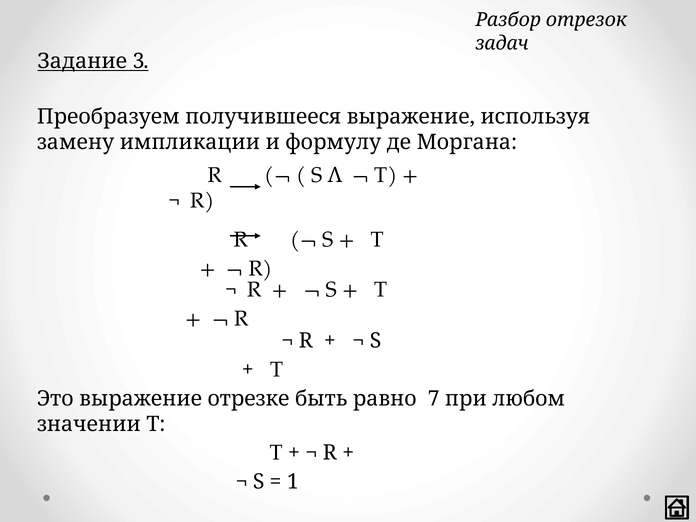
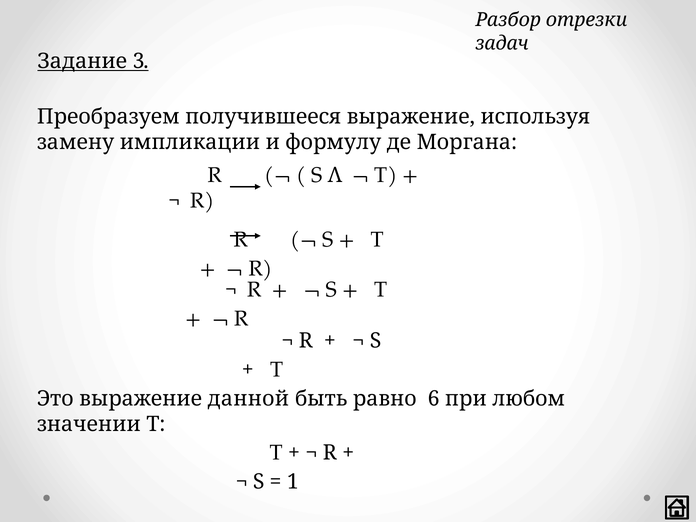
отрезок: отрезок -> отрезки
отрезке: отрезке -> данной
7: 7 -> 6
